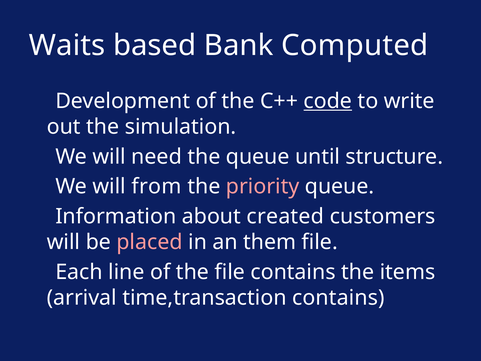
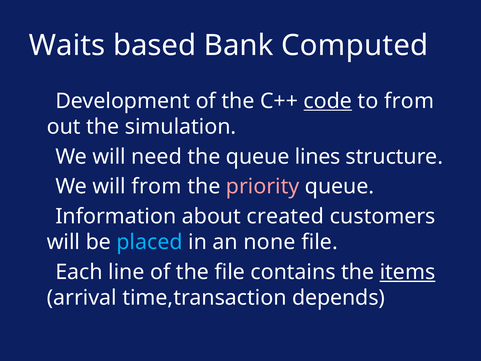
to write: write -> from
until: until -> lines
placed colour: pink -> light blue
them: them -> none
items underline: none -> present
time,transaction contains: contains -> depends
